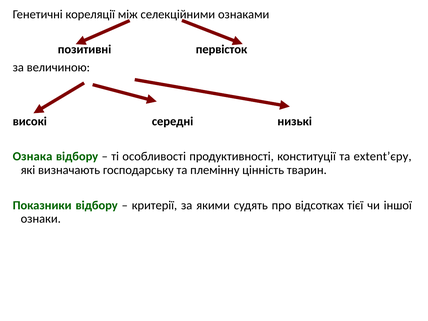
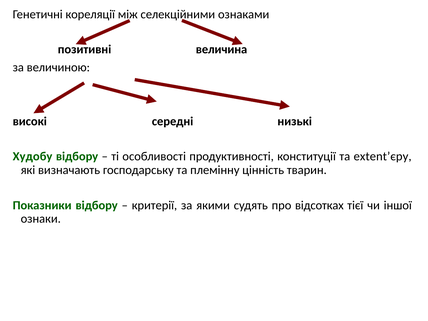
первісток: первісток -> величина
Ознака: Ознака -> Худобу
